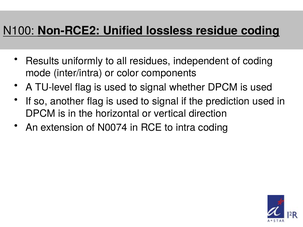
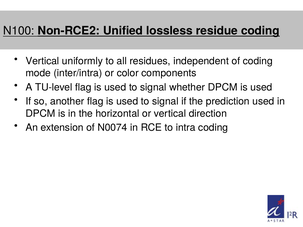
Results at (42, 61): Results -> Vertical
